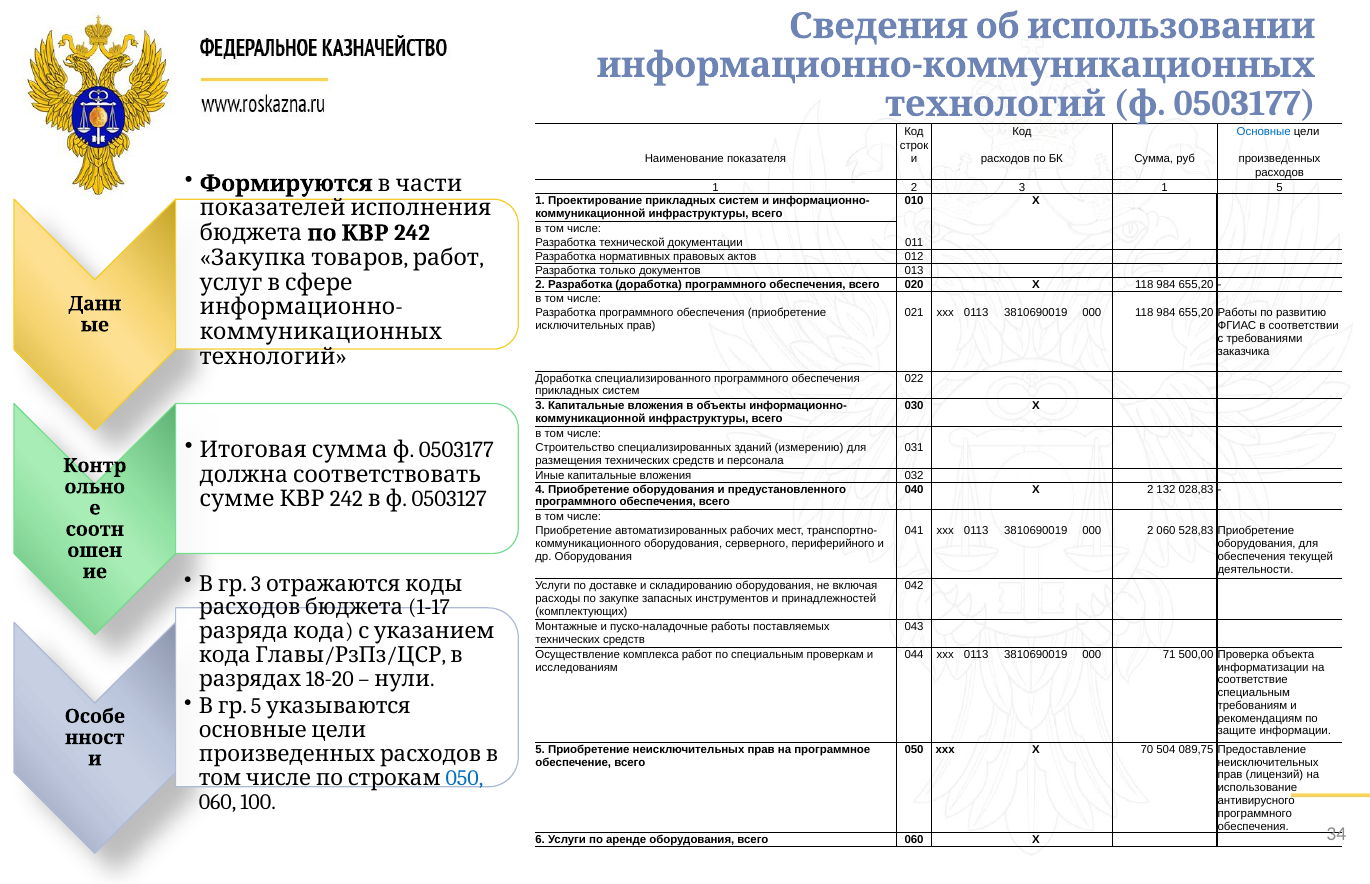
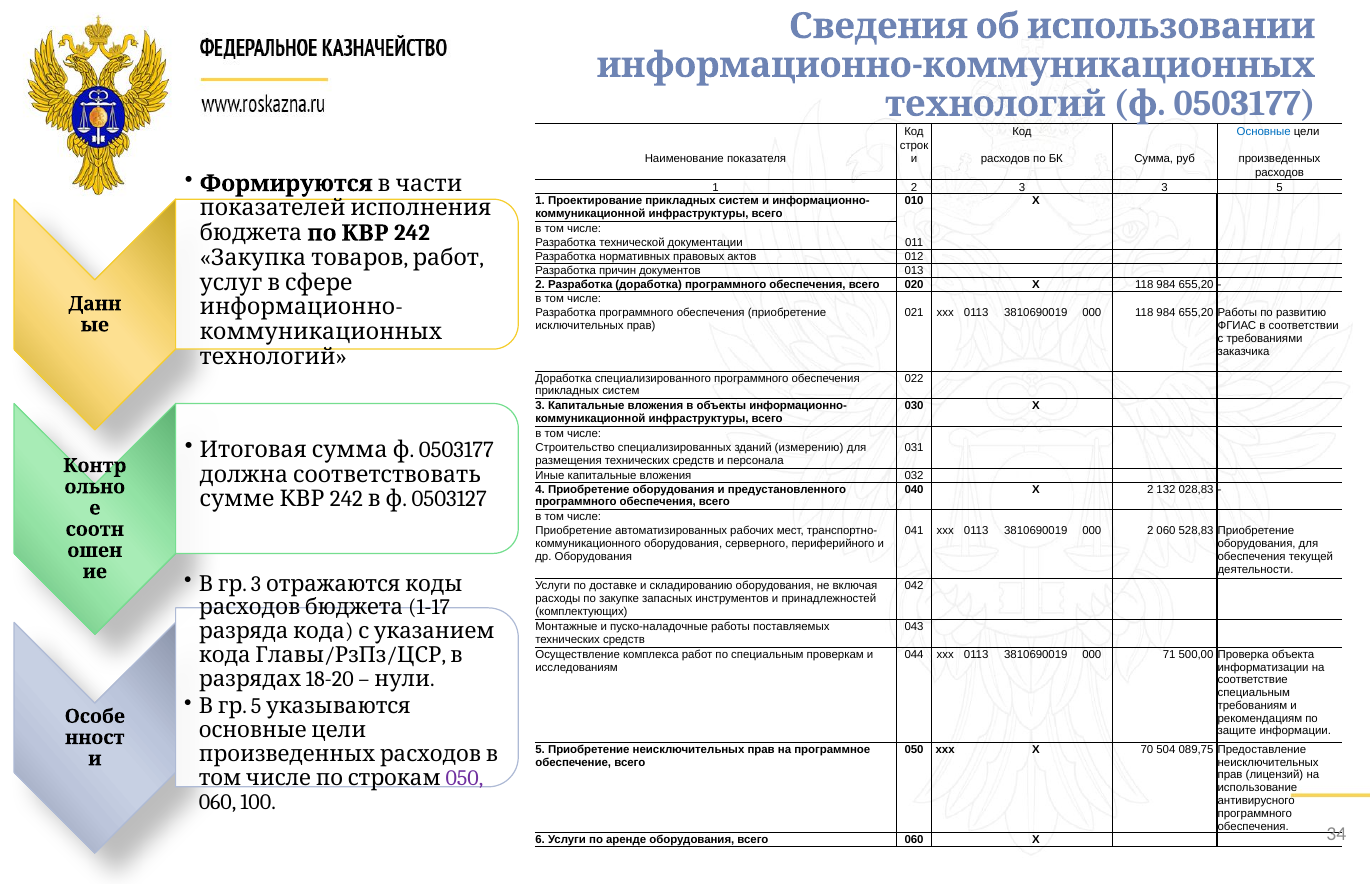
3 1: 1 -> 3
только: только -> причин
050 at (464, 778) colour: blue -> purple
